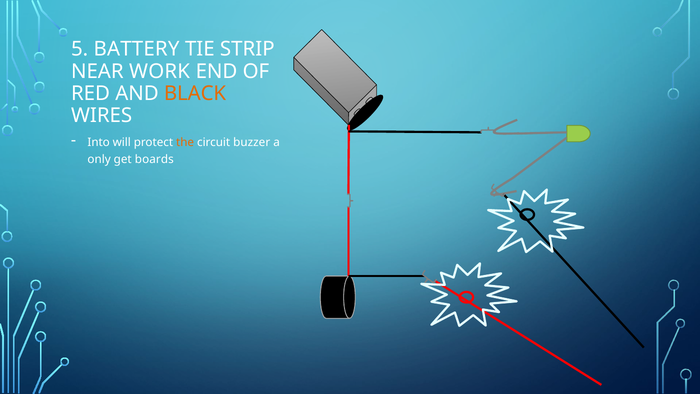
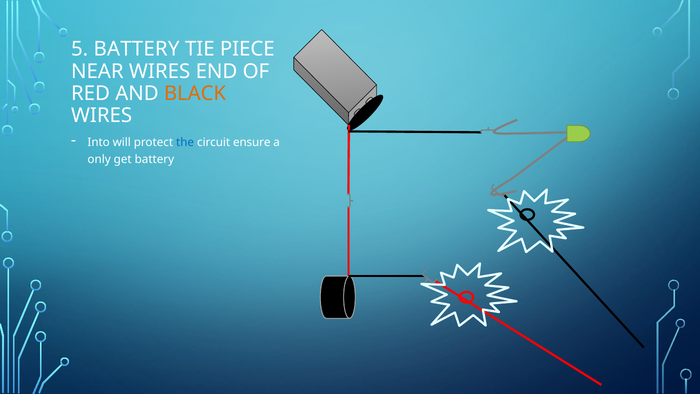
STRIP: STRIP -> PIECE
NEAR WORK: WORK -> WIRES
the colour: orange -> blue
buzzer: buzzer -> ensure
get boards: boards -> battery
